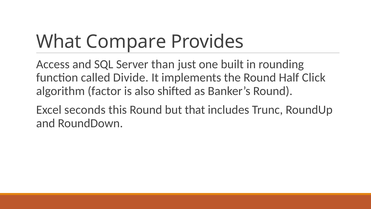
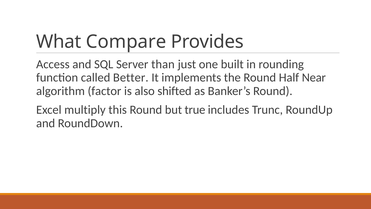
Divide: Divide -> Better
Click: Click -> Near
seconds: seconds -> multiply
that: that -> true
